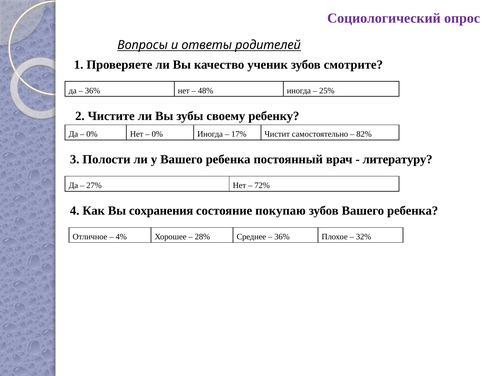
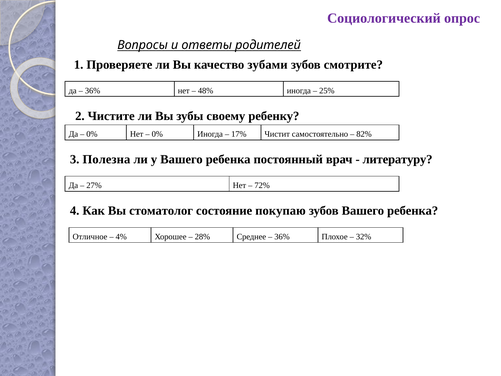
ученик: ученик -> зубами
Полости: Полости -> Полезна
сохранения: сохранения -> стоматолог
